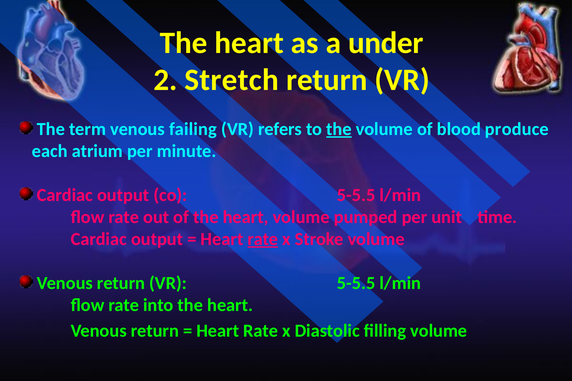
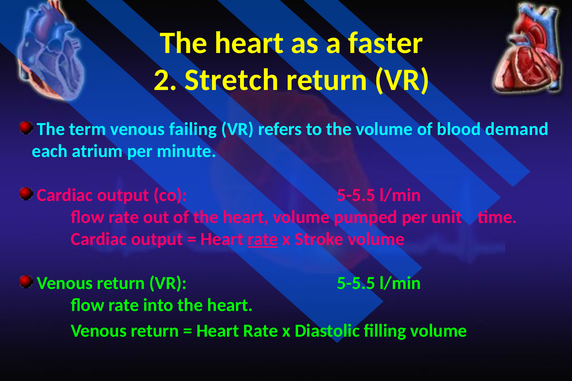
under: under -> faster
the at (339, 129) underline: present -> none
produce: produce -> demand
